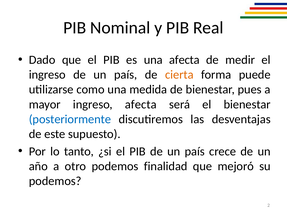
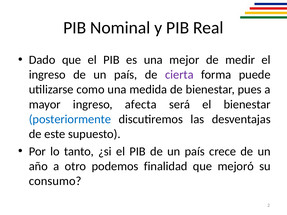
una afecta: afecta -> mejor
cierta colour: orange -> purple
podemos at (55, 181): podemos -> consumo
